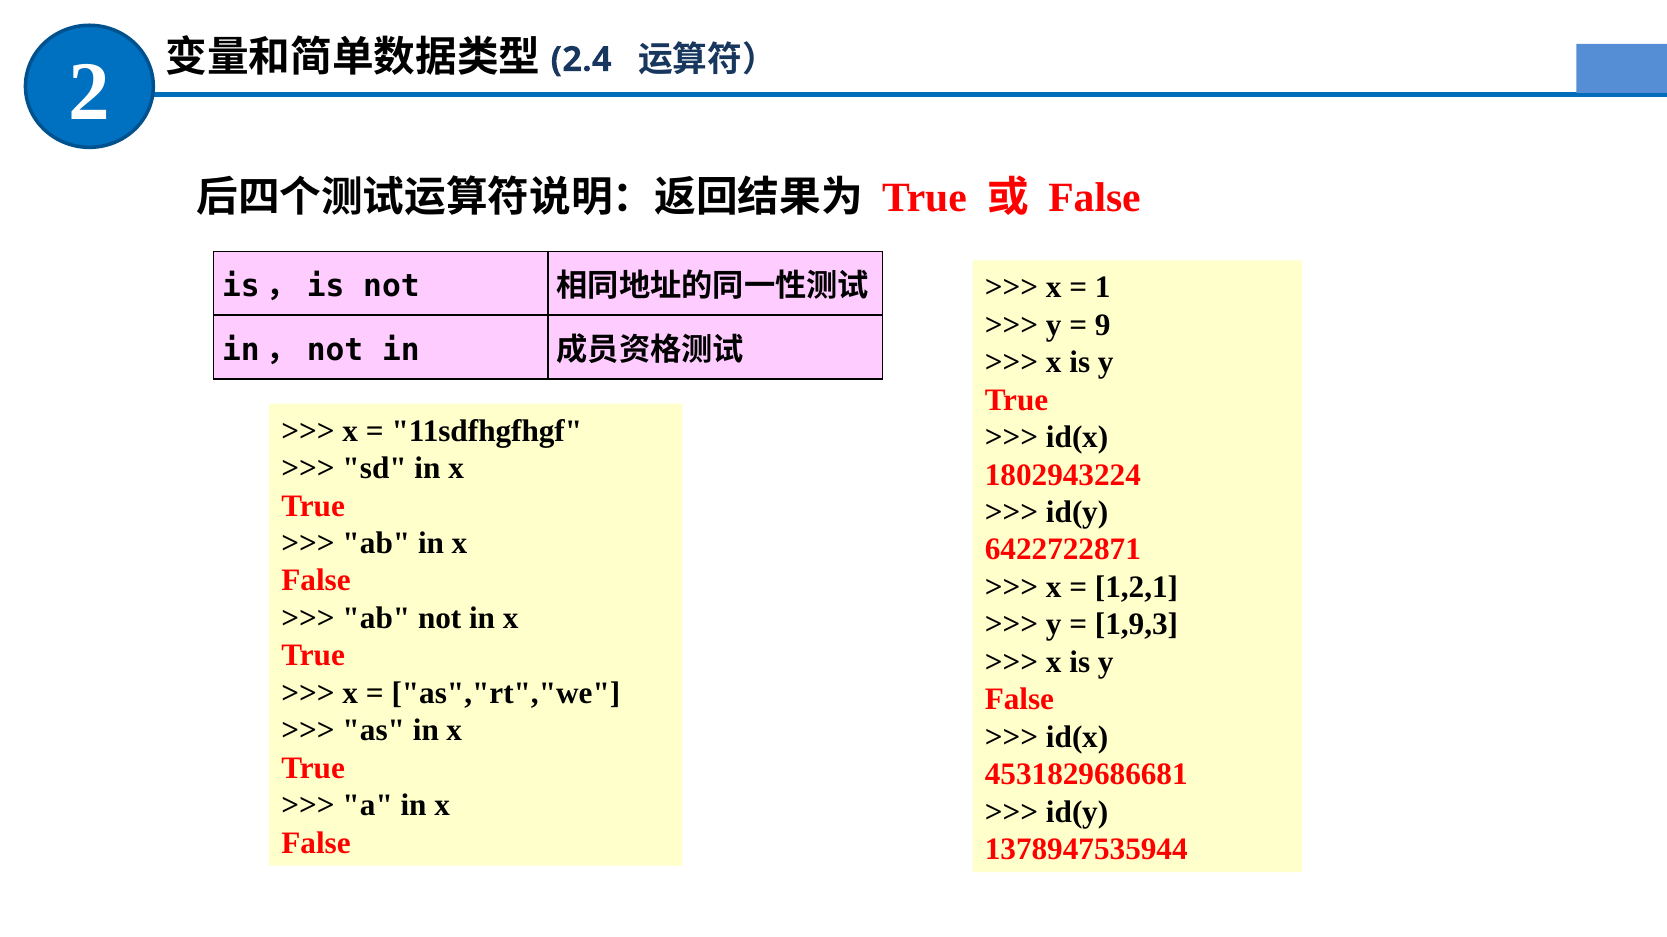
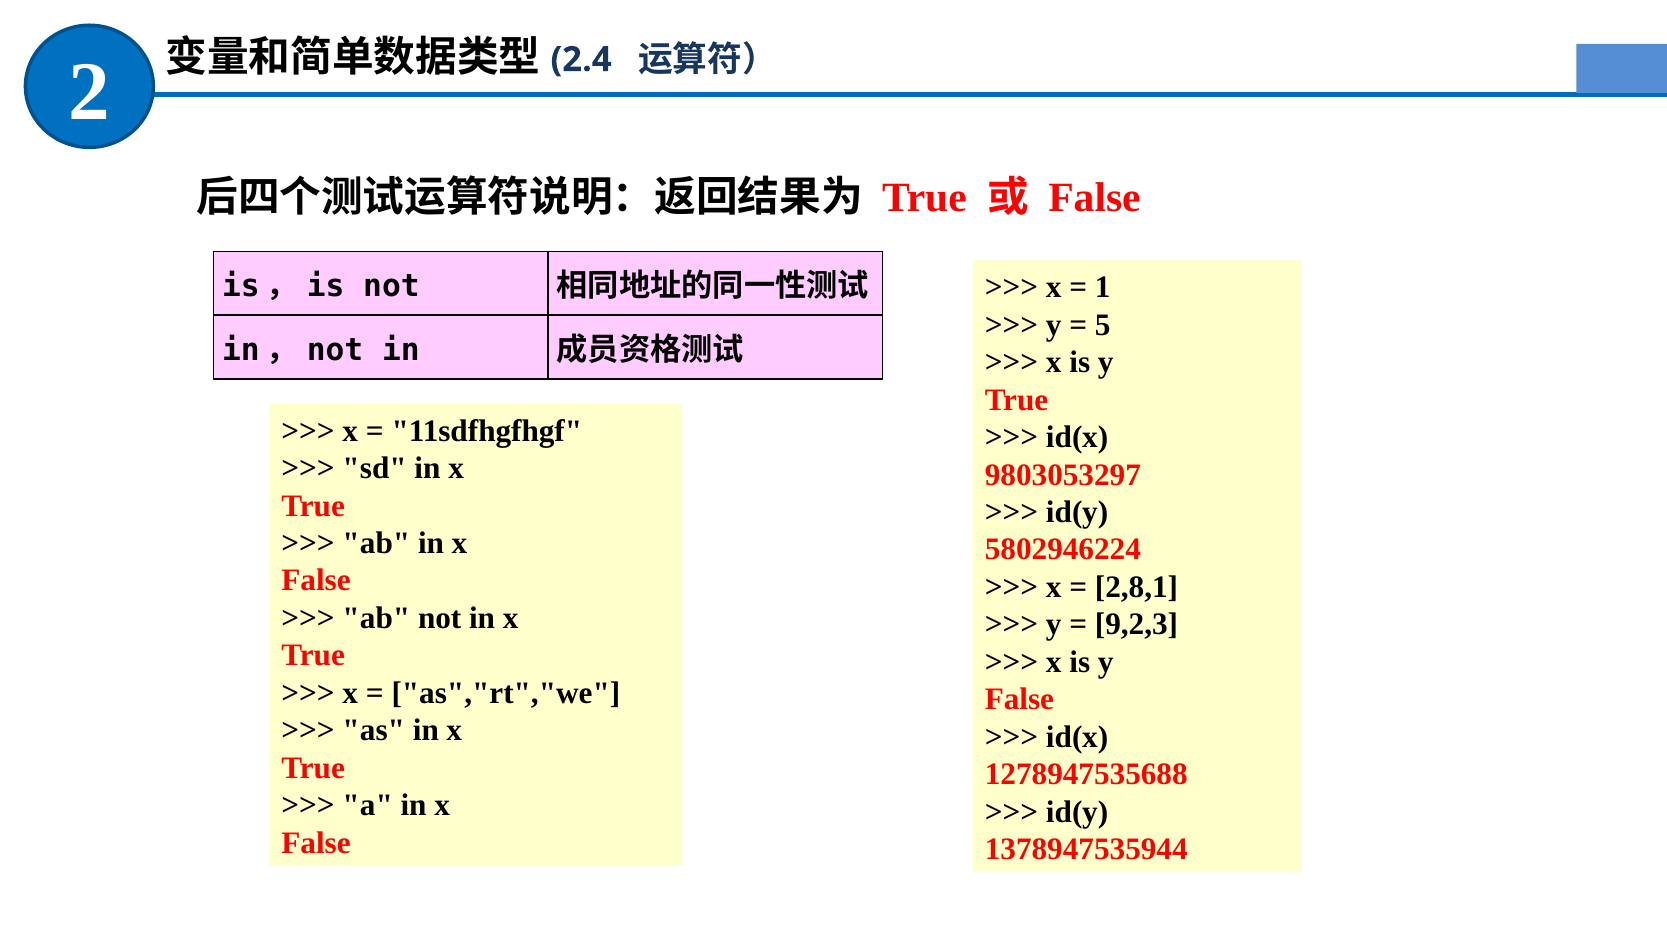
9: 9 -> 5
1802943224: 1802943224 -> 9803053297
6422722871: 6422722871 -> 5802946224
1,2,1: 1,2,1 -> 2,8,1
1,9,3: 1,9,3 -> 9,2,3
4531829686681: 4531829686681 -> 1278947535688
